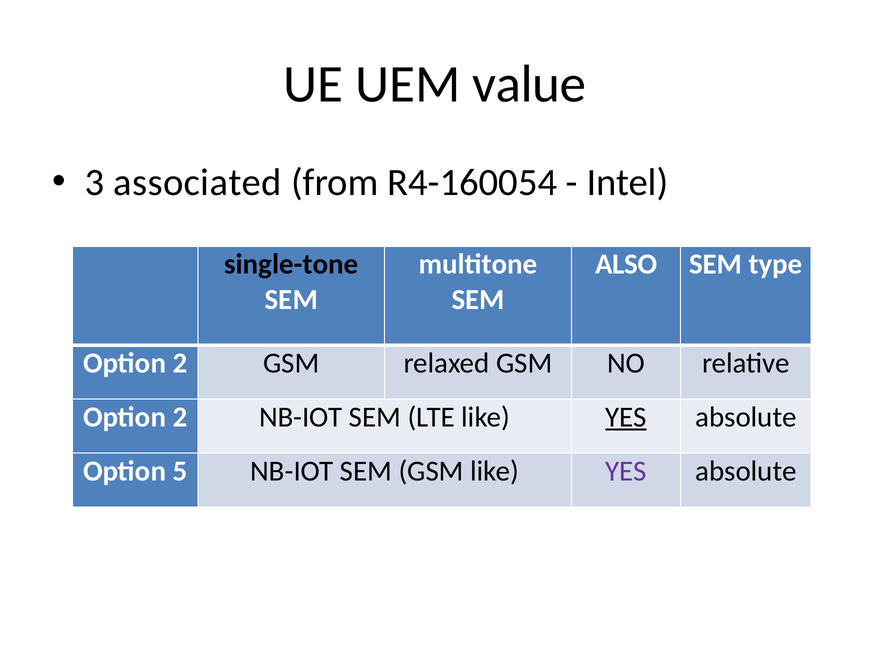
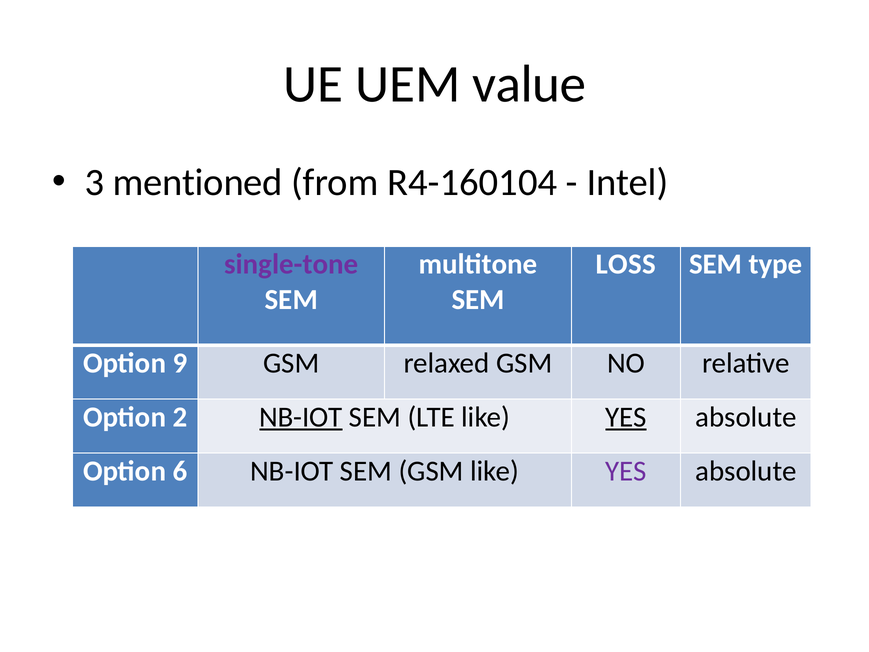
associated: associated -> mentioned
R4-160054: R4-160054 -> R4-160104
single-tone colour: black -> purple
ALSO: ALSO -> LOSS
2 at (180, 363): 2 -> 9
NB-IOT at (301, 417) underline: none -> present
5: 5 -> 6
